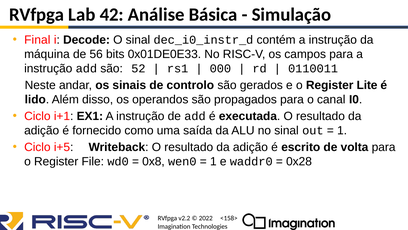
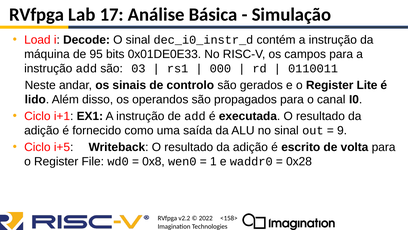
42: 42 -> 17
Final: Final -> Load
56: 56 -> 95
52: 52 -> 03
1 at (342, 130): 1 -> 9
